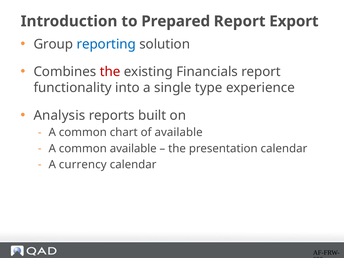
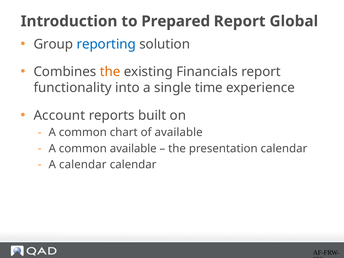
Export: Export -> Global
the at (110, 72) colour: red -> orange
type: type -> time
Analysis: Analysis -> Account
A currency: currency -> calendar
